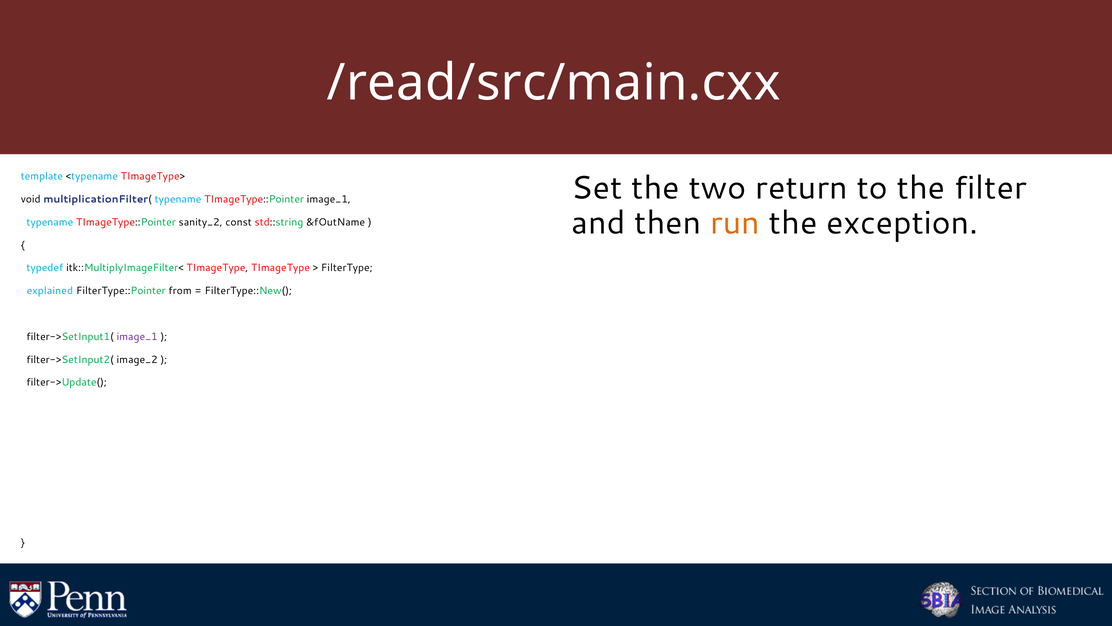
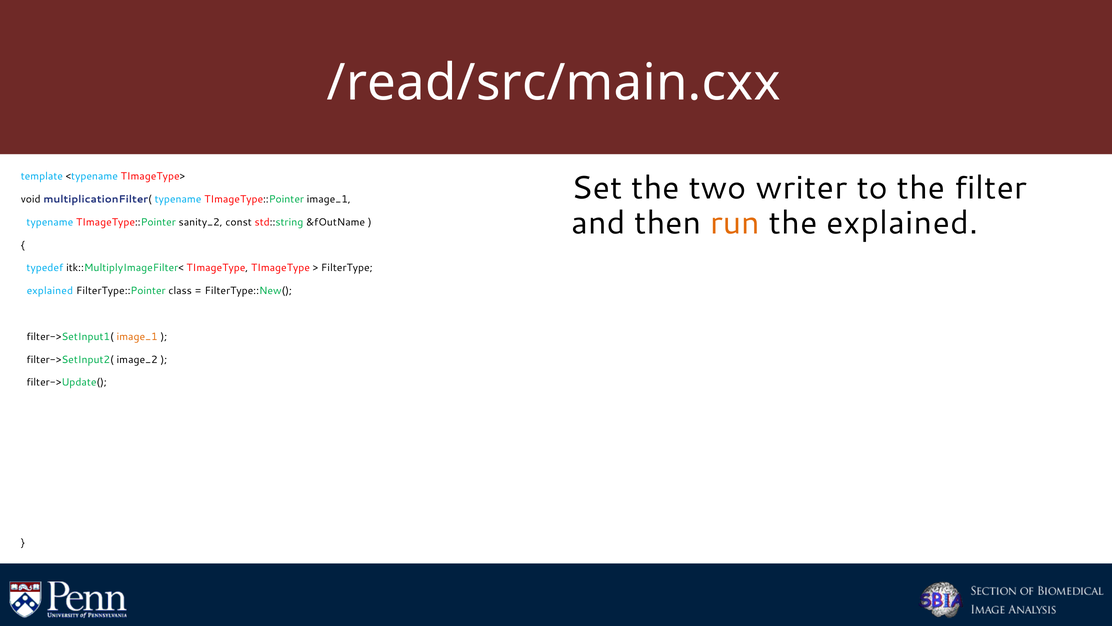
two return: return -> writer
the exception: exception -> explained
from: from -> class
image_1 at (137, 336) colour: purple -> orange
